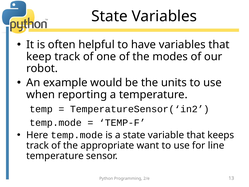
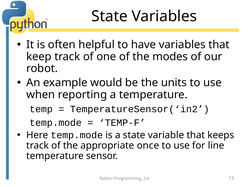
want: want -> once
